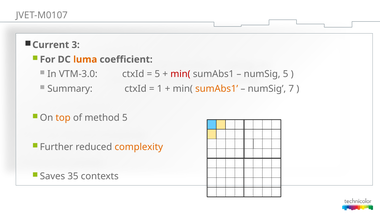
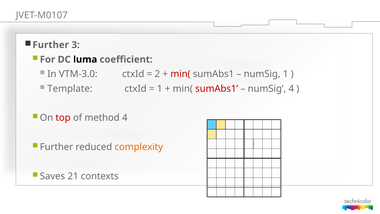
Current at (51, 45): Current -> Further
luma colour: orange -> black
5 at (157, 74): 5 -> 2
numSig 5: 5 -> 1
Summary: Summary -> Template
sumAbs1 at (217, 89) colour: orange -> red
numSig 7: 7 -> 4
top colour: orange -> red
method 5: 5 -> 4
35: 35 -> 21
